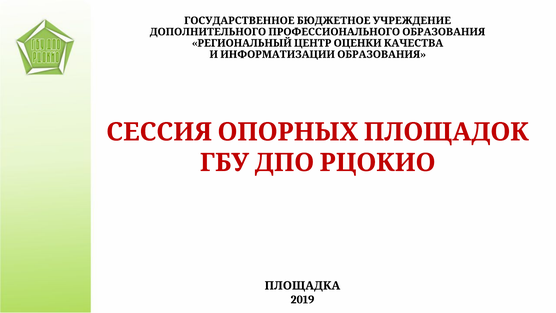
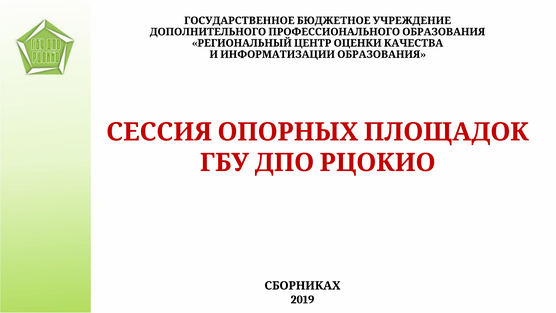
ПЛОЩАДКА: ПЛОЩАДКА -> СБОРНИКАХ
